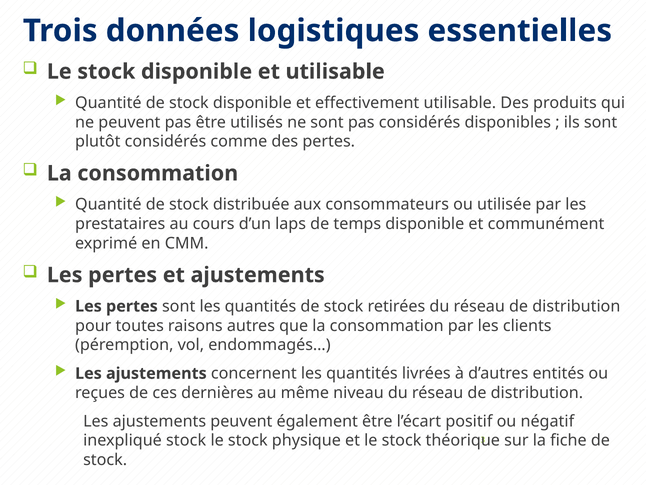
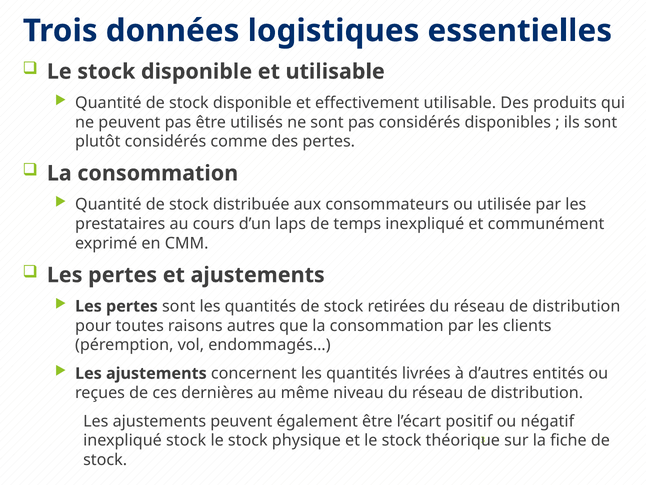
temps disponible: disponible -> inexpliqué
